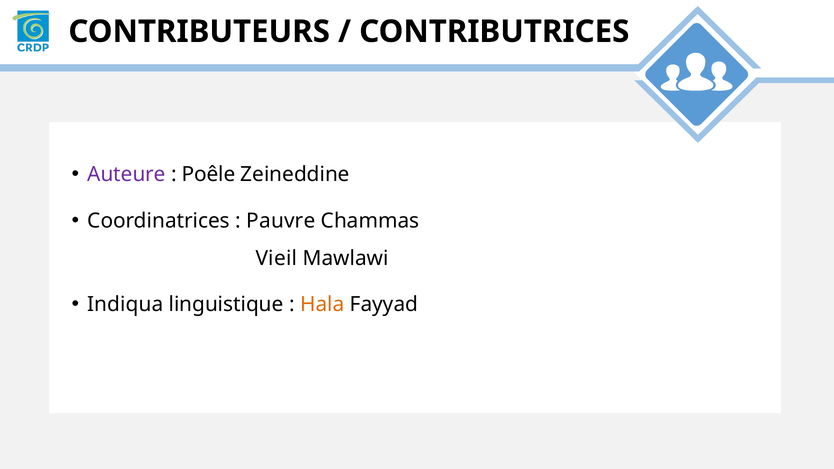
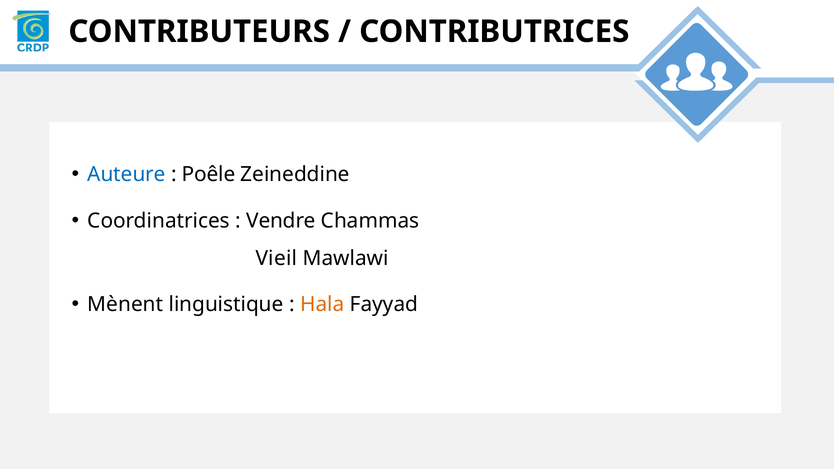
Auteure colour: purple -> blue
Pauvre: Pauvre -> Vendre
Indiqua: Indiqua -> Mènent
